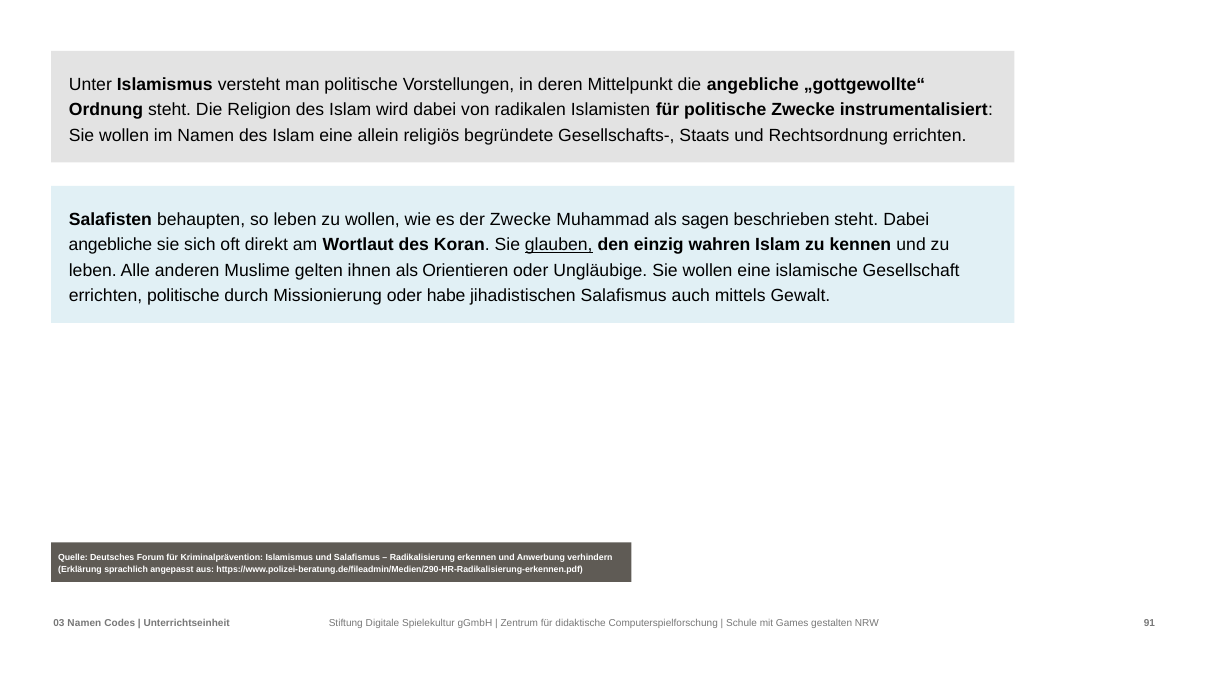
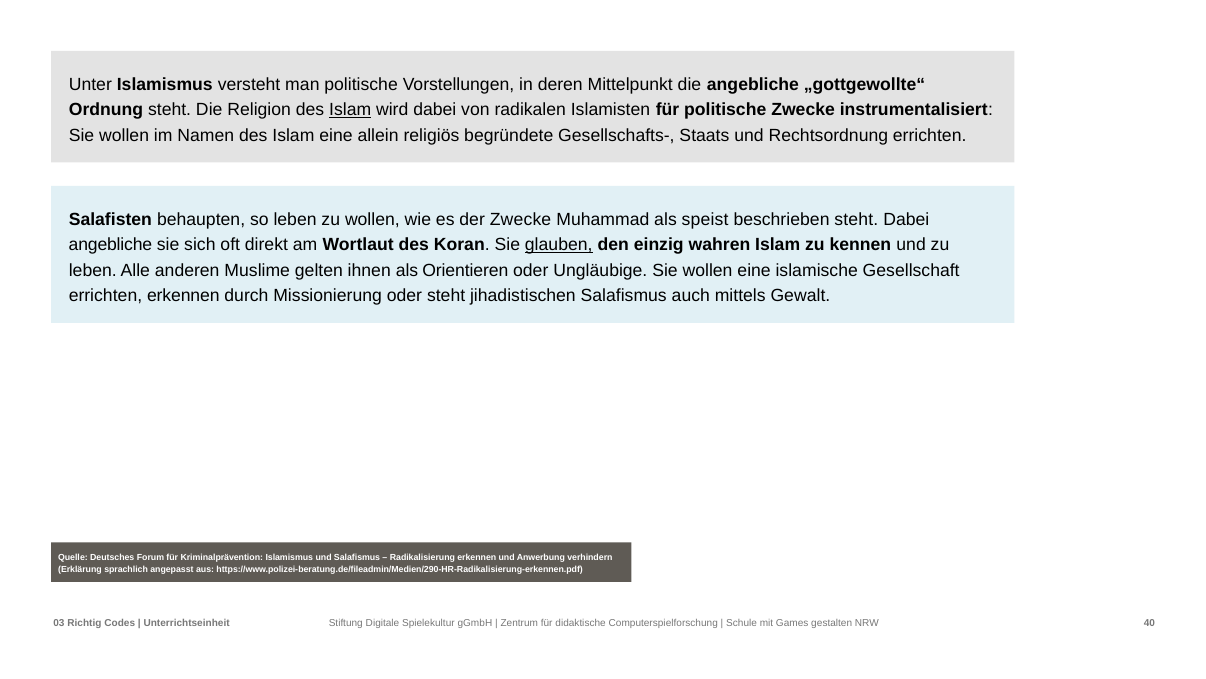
Islam at (350, 110) underline: none -> present
sagen: sagen -> speist
errichten politische: politische -> erkennen
oder habe: habe -> steht
03 Namen: Namen -> Richtig
91: 91 -> 40
